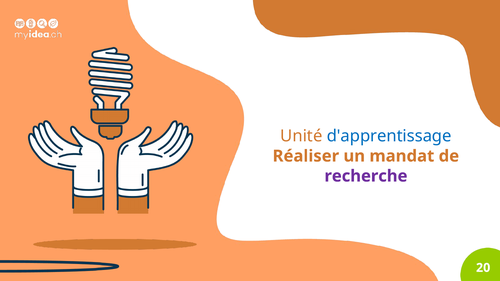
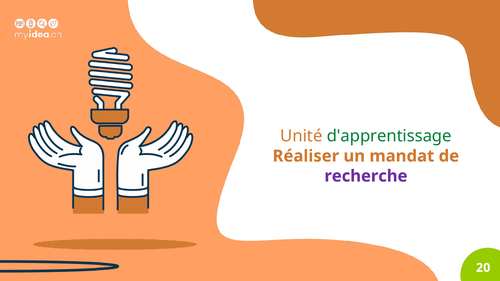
d'apprentissage colour: blue -> green
